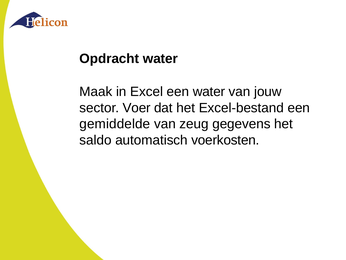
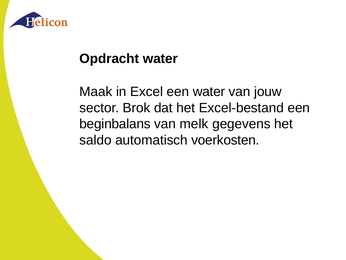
Voer: Voer -> Brok
gemiddelde: gemiddelde -> beginbalans
zeug: zeug -> melk
